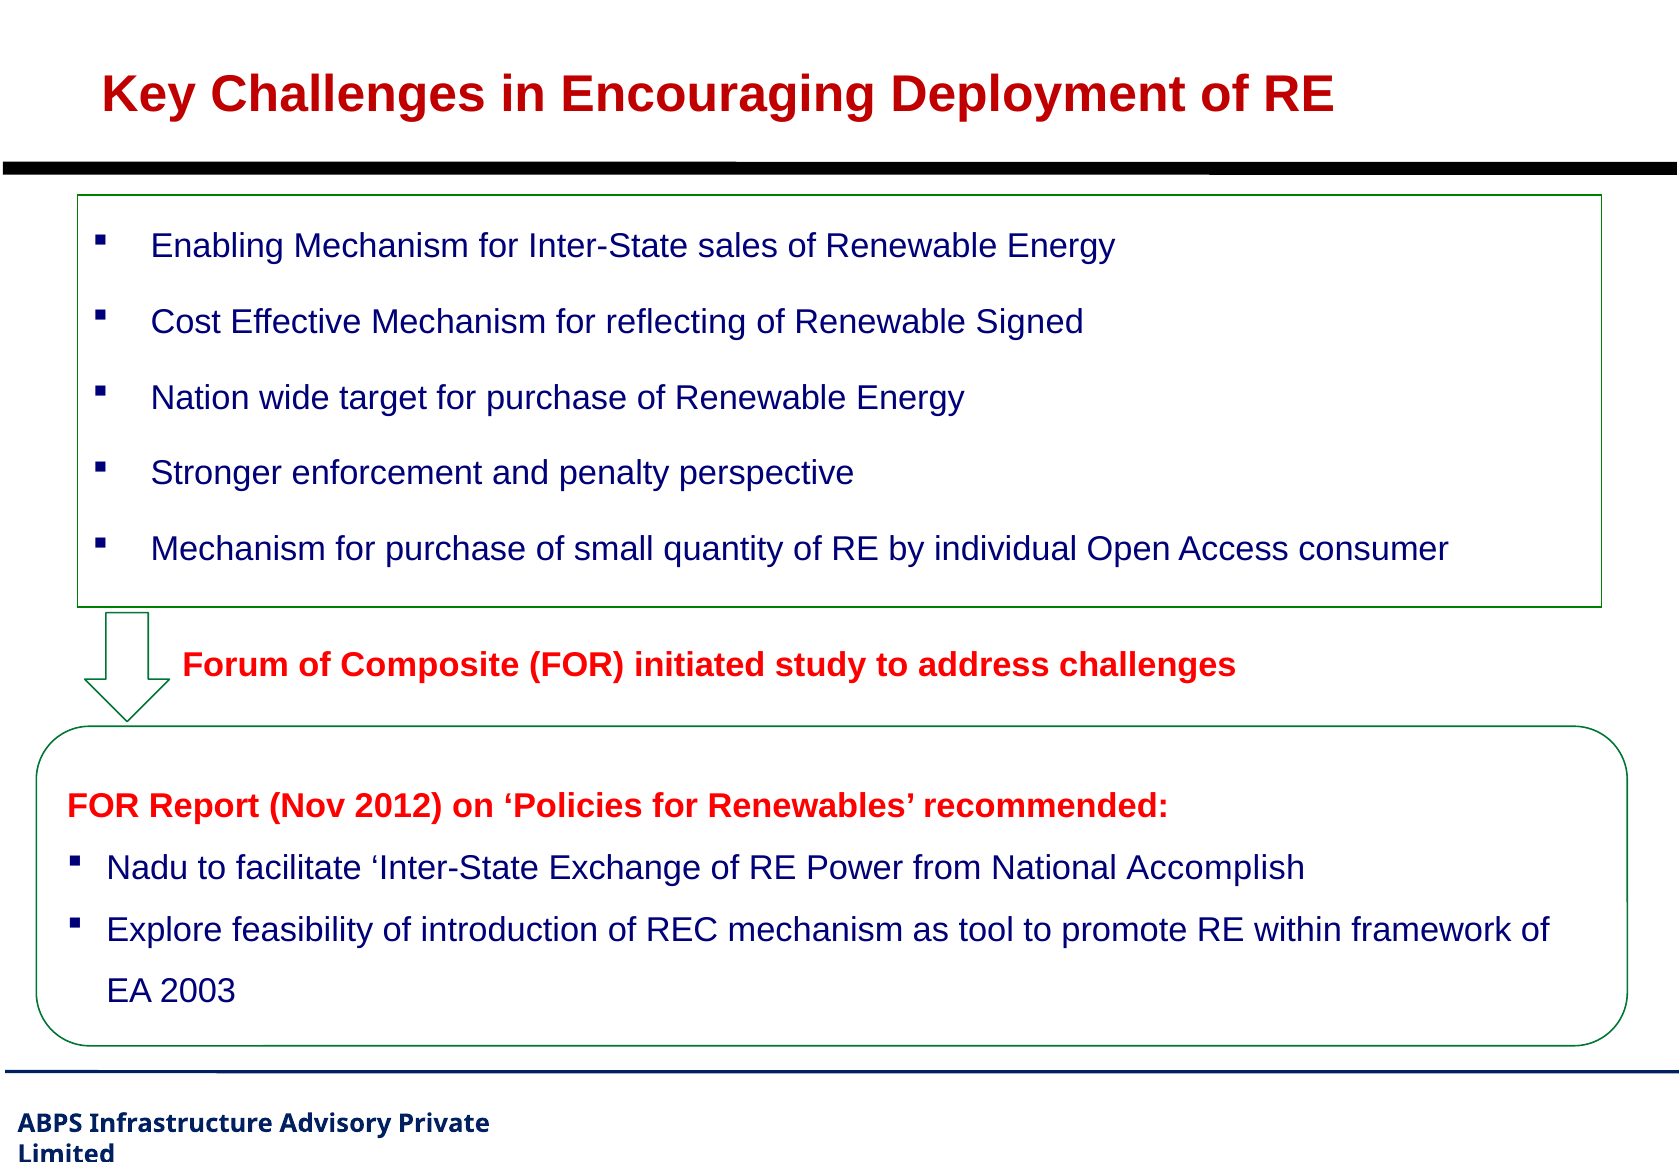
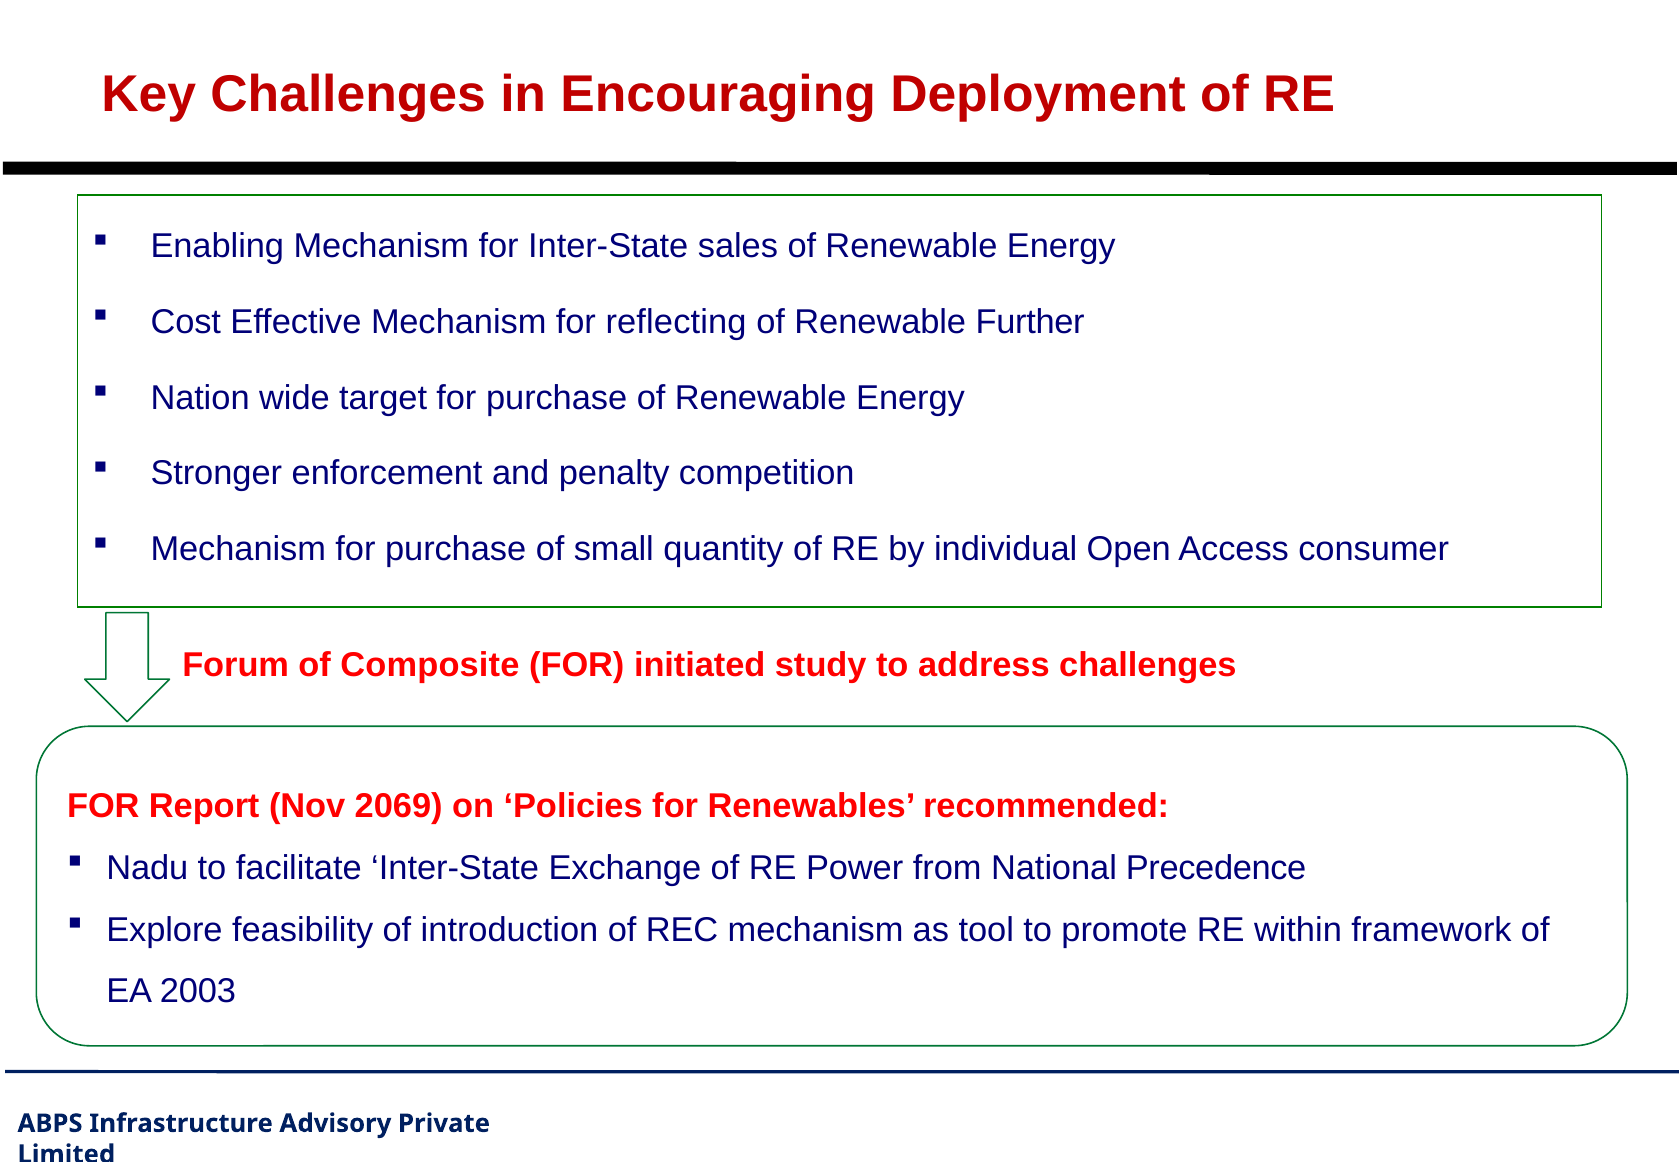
Signed: Signed -> Further
perspective: perspective -> competition
2012: 2012 -> 2069
Accomplish: Accomplish -> Precedence
